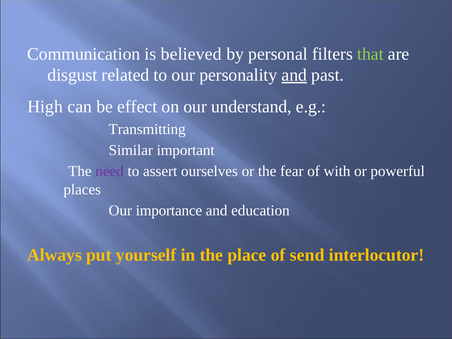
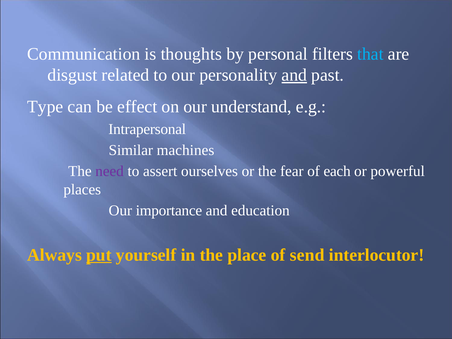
believed: believed -> thoughts
that colour: light green -> light blue
High: High -> Type
Transmitting: Transmitting -> Intrapersonal
important: important -> machines
with: with -> each
put underline: none -> present
